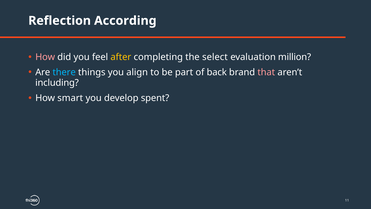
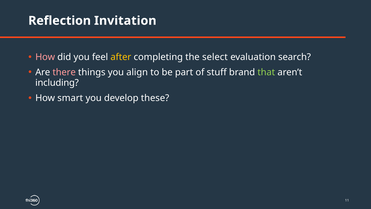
According: According -> Invitation
million: million -> search
there colour: light blue -> pink
back: back -> stuff
that colour: pink -> light green
spent: spent -> these
